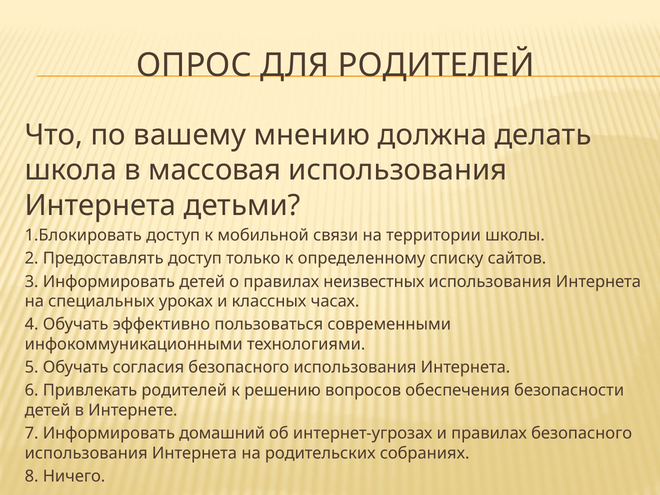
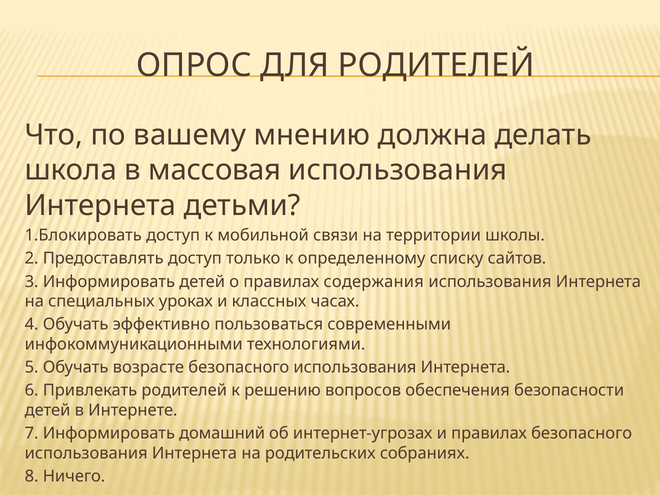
неизвестных: неизвестных -> содержания
согласия: согласия -> возрасте
